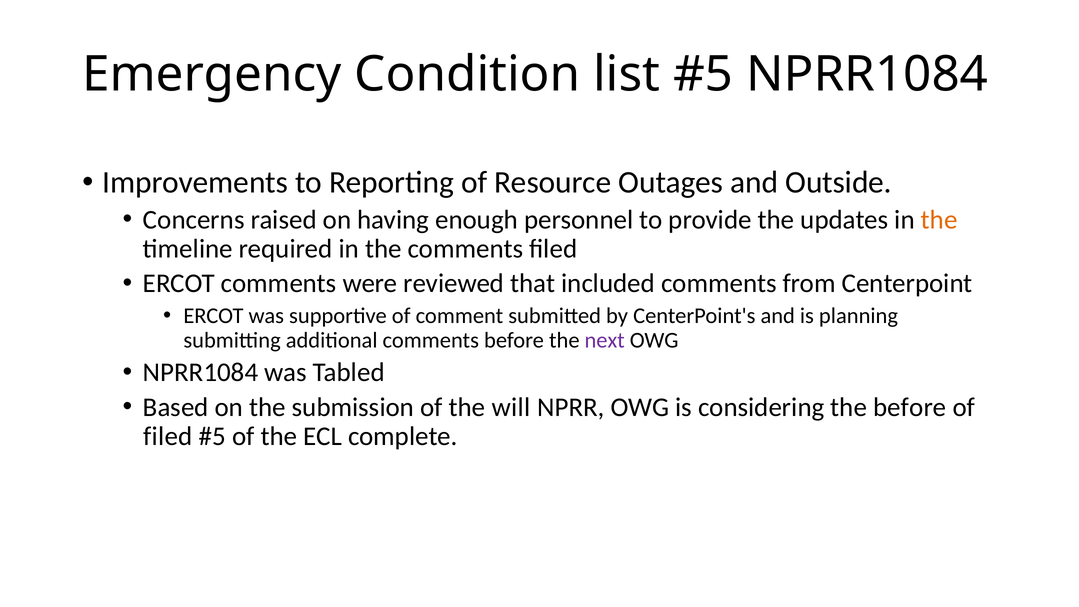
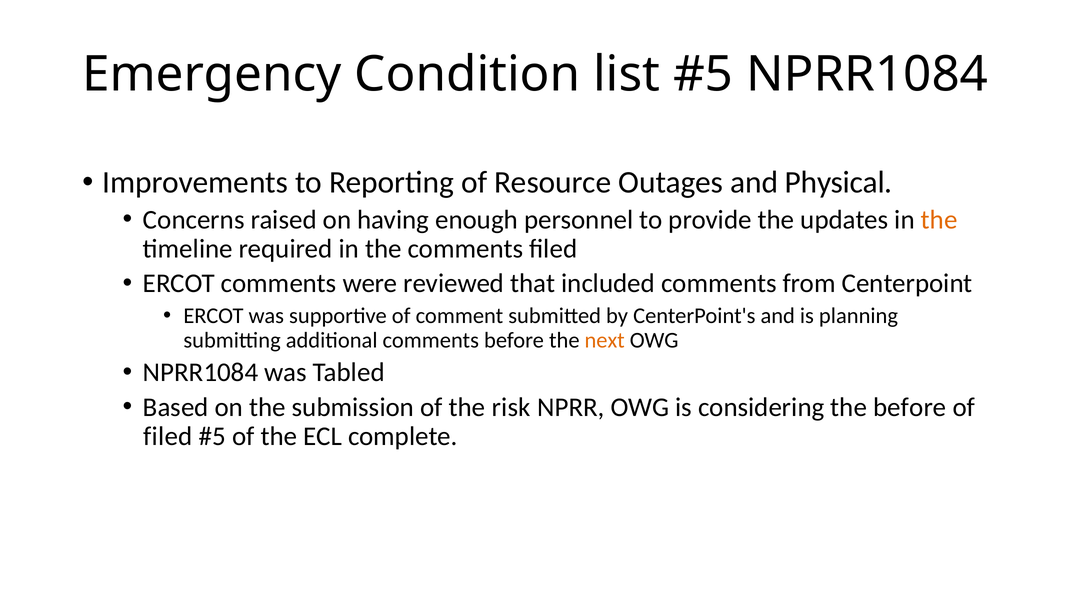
Outside: Outside -> Physical
next colour: purple -> orange
will: will -> risk
